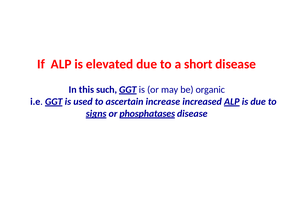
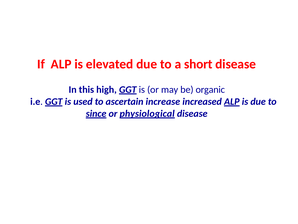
such: such -> high
signs: signs -> since
phosphatases: phosphatases -> physiological
